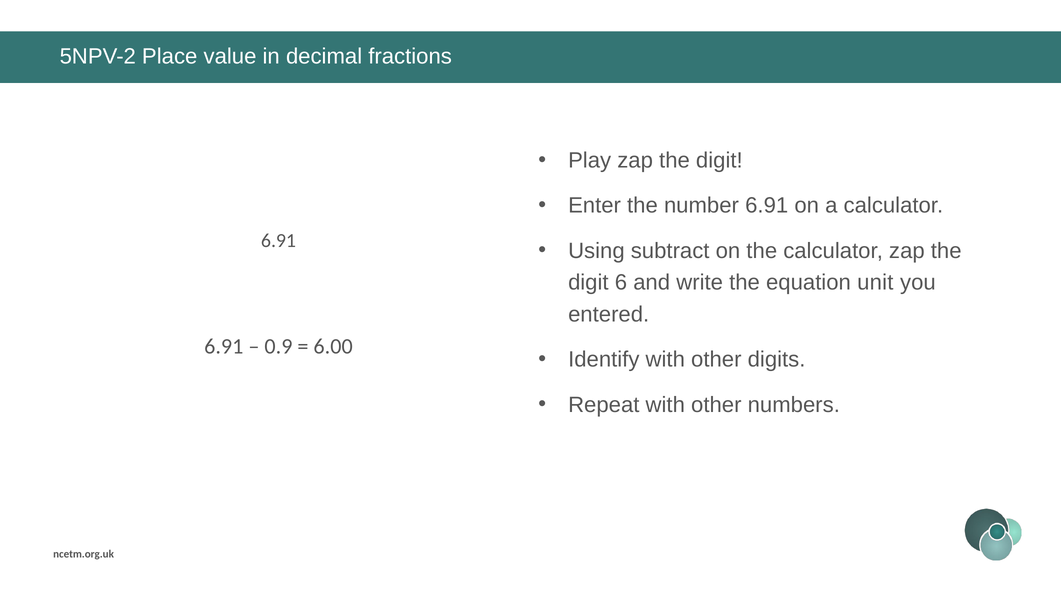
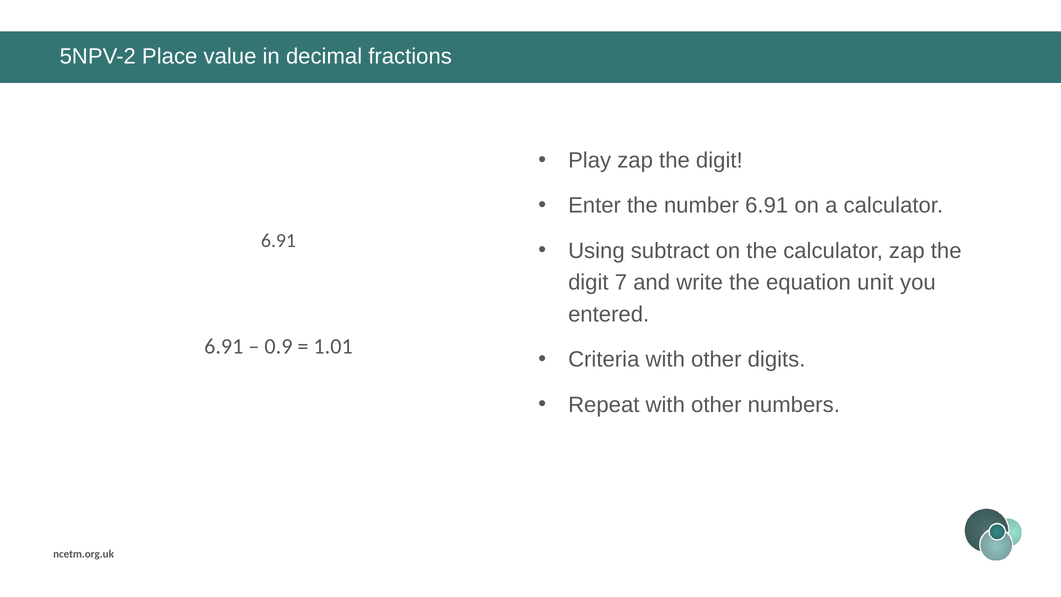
6: 6 -> 7
6.00: 6.00 -> 1.01
Identify: Identify -> Criteria
